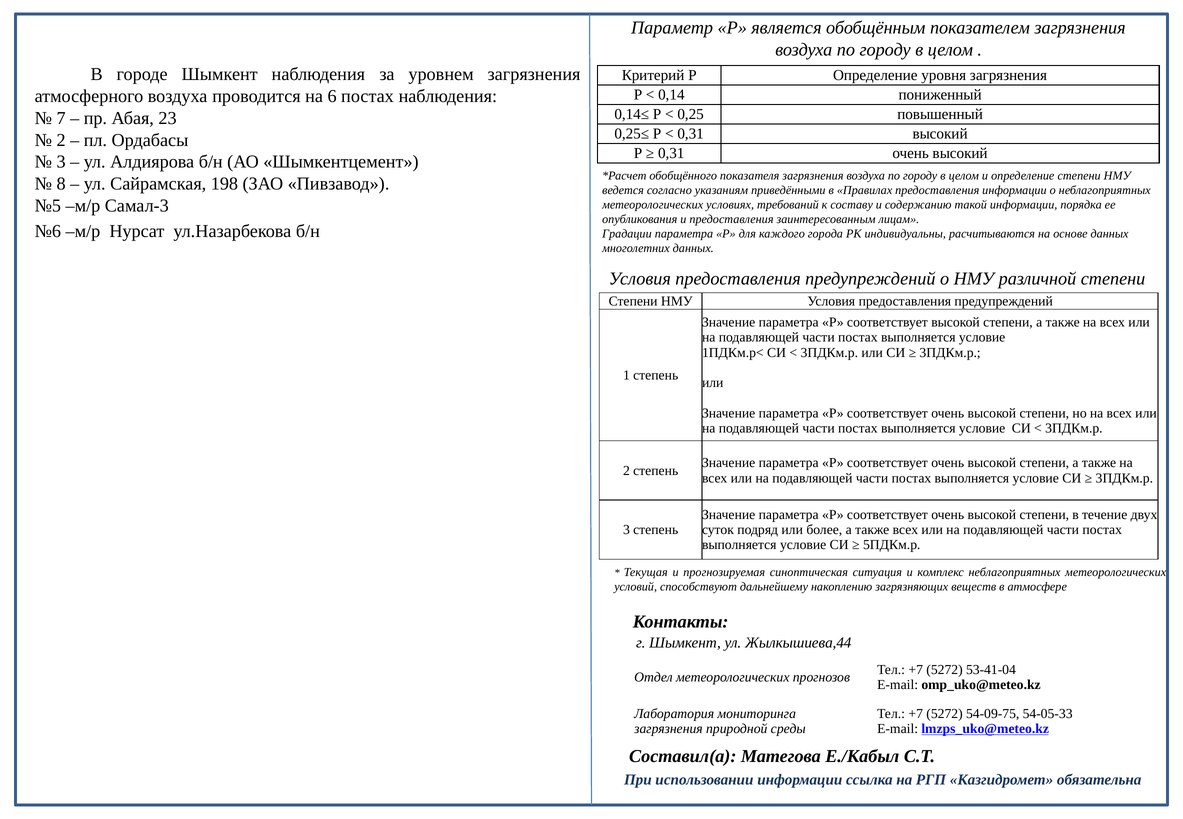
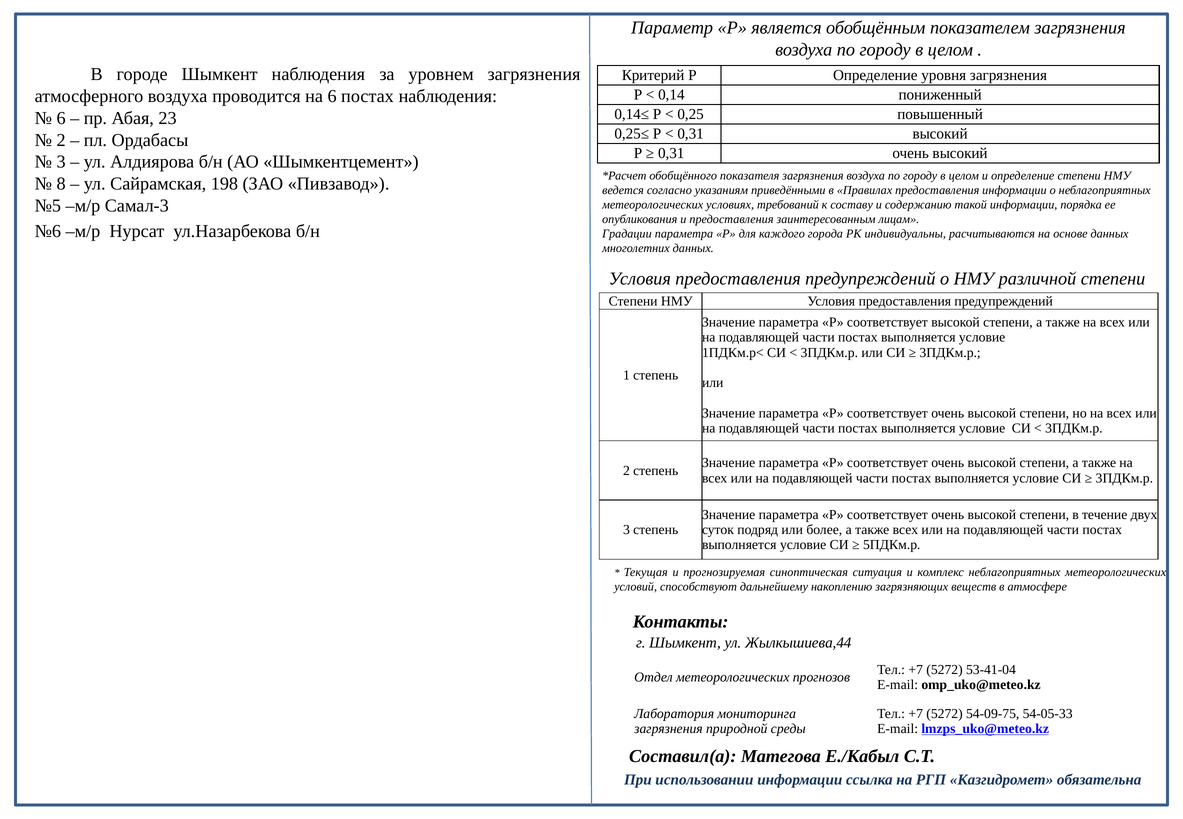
7 at (61, 118): 7 -> 6
